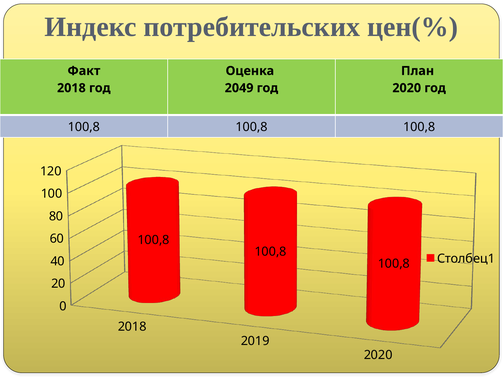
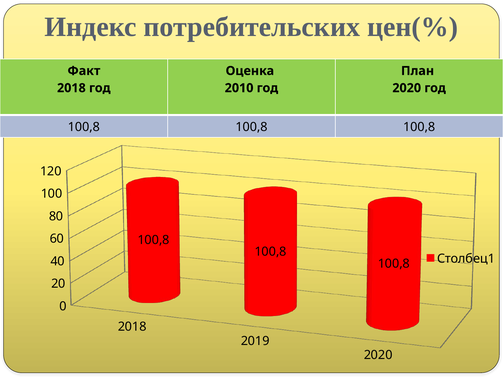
2049: 2049 -> 2010
